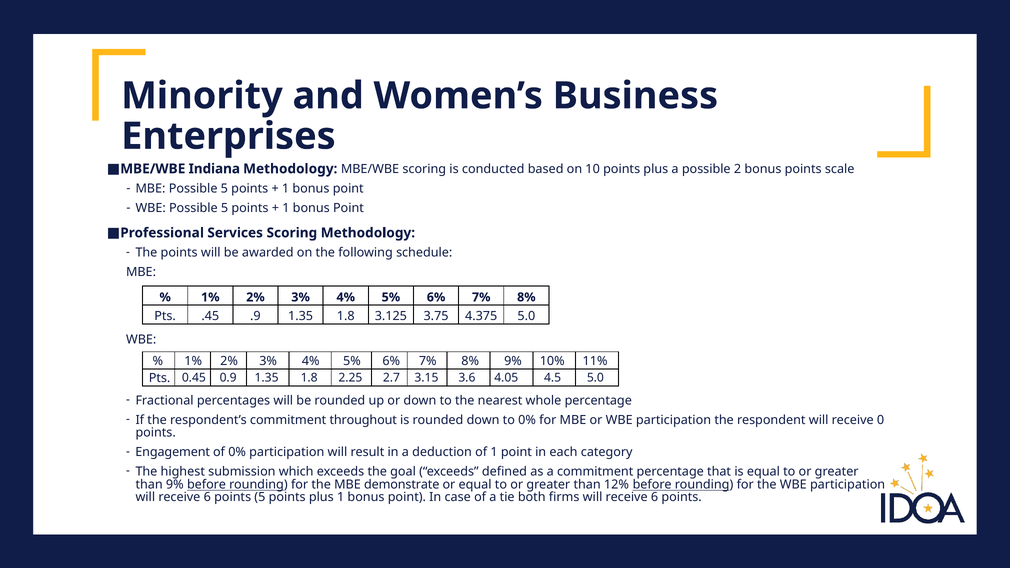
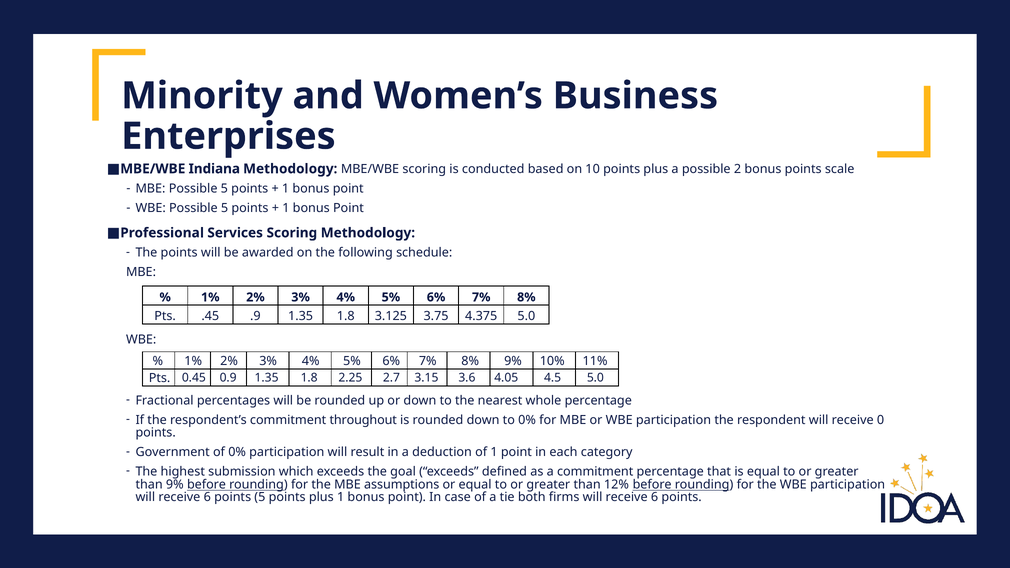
Engagement: Engagement -> Government
demonstrate: demonstrate -> assumptions
